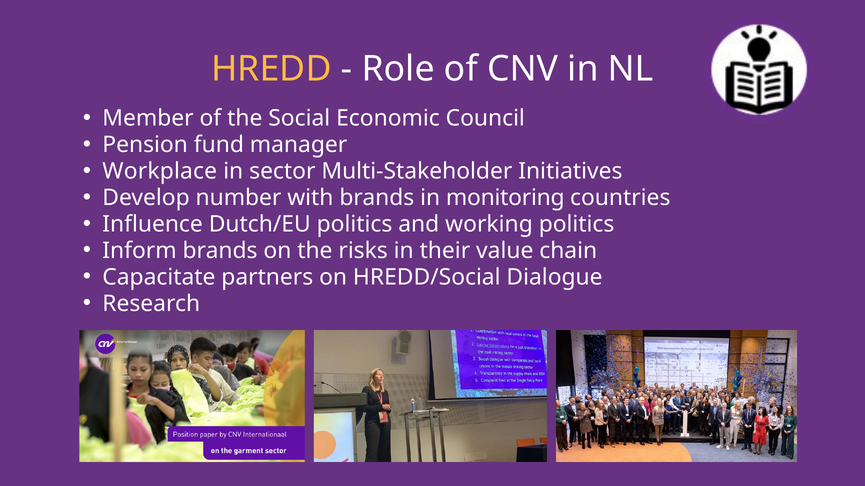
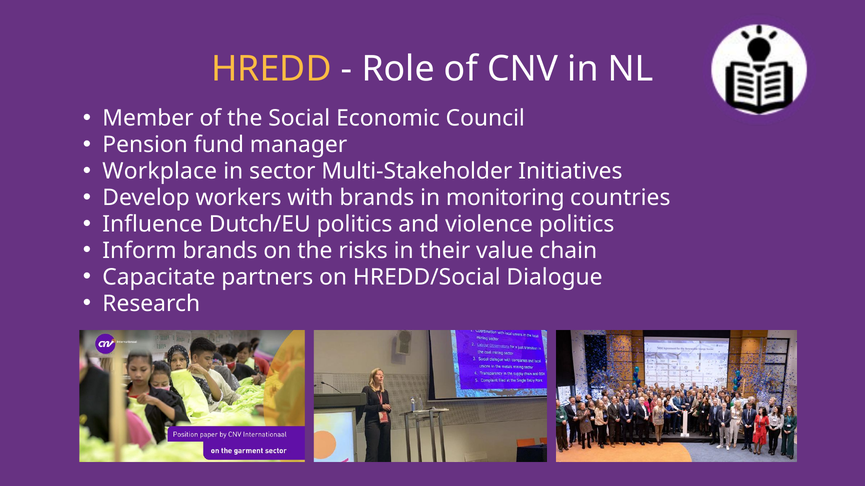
number: number -> workers
working: working -> violence
